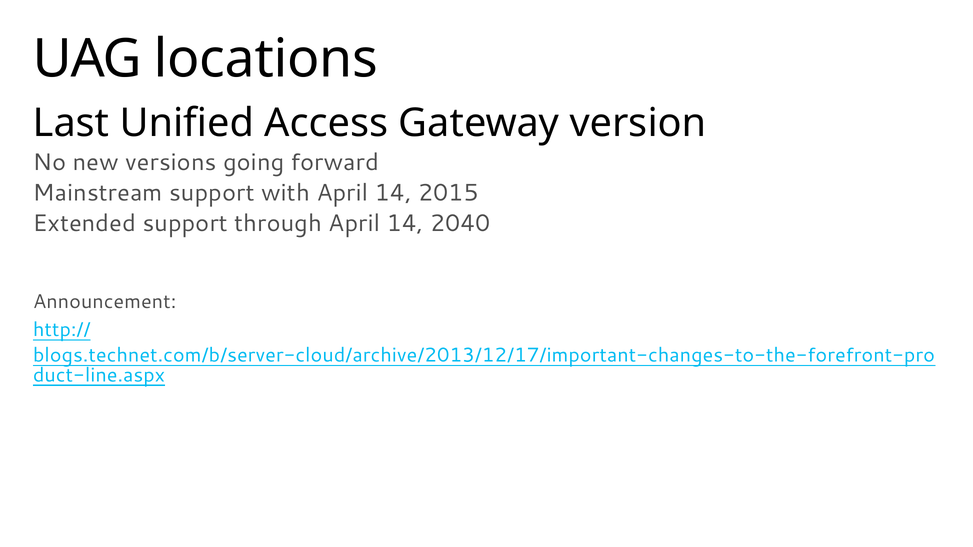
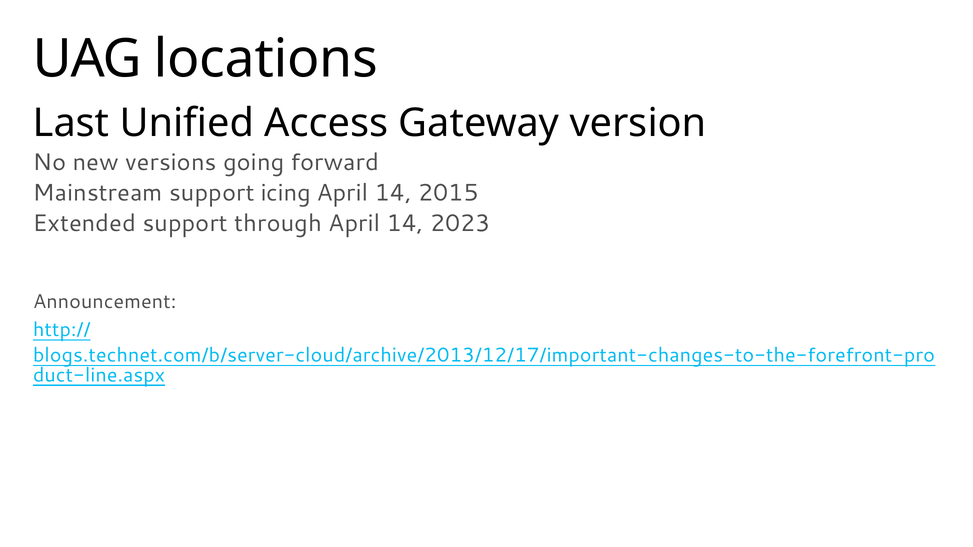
with: with -> icing
2040: 2040 -> 2023
